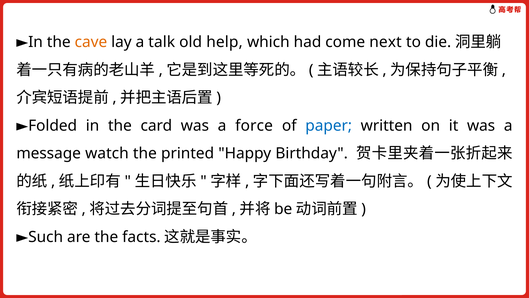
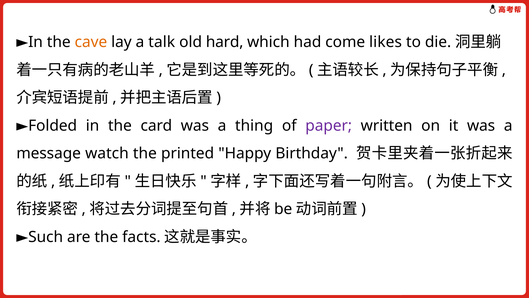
help: help -> hard
next: next -> likes
force: force -> thing
paper colour: blue -> purple
